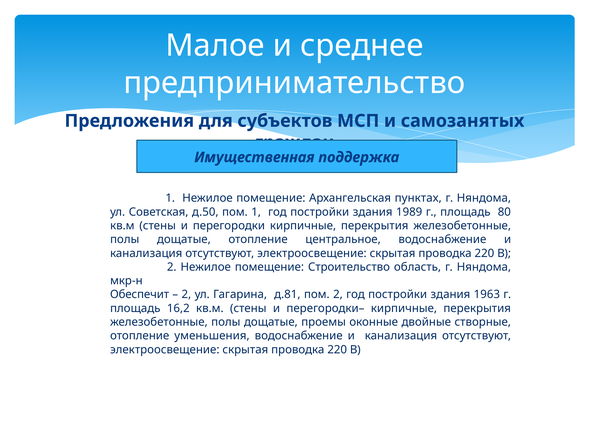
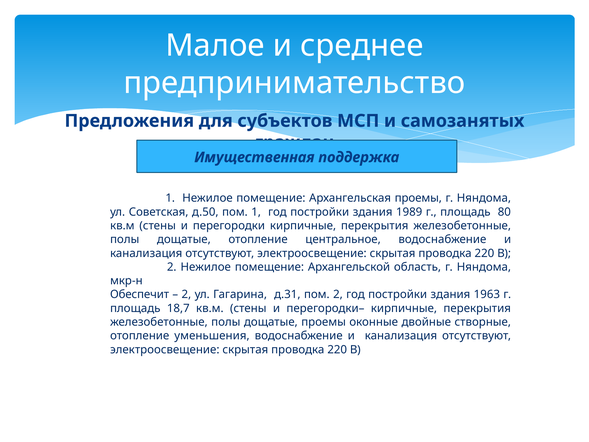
Архангельская пунктах: пунктах -> проемы
Строительство: Строительство -> Архангельской
д.81: д.81 -> д.31
16,2: 16,2 -> 18,7
